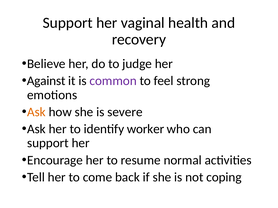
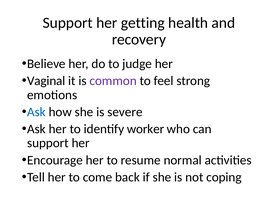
vaginal: vaginal -> getting
Against: Against -> Vaginal
Ask at (36, 112) colour: orange -> blue
